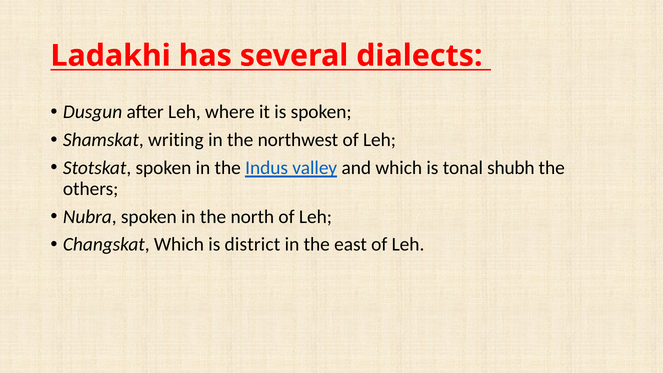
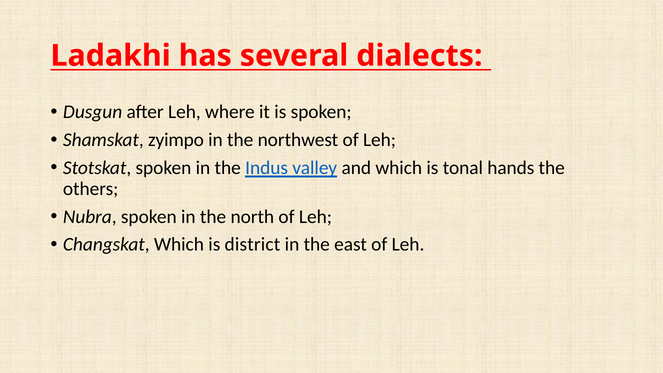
writing: writing -> zyimpo
shubh: shubh -> hands
